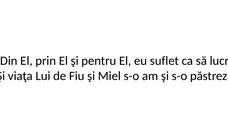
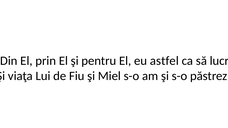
suflet: suflet -> astfel
